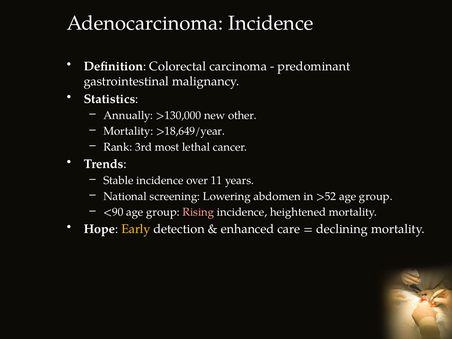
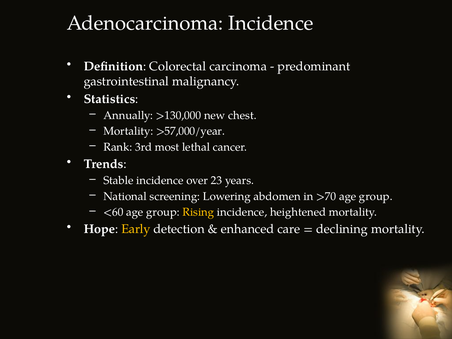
other: other -> chest
>18,649/year: >18,649/year -> >57,000/year
11: 11 -> 23
>52: >52 -> >70
<90: <90 -> <60
Rising colour: pink -> yellow
